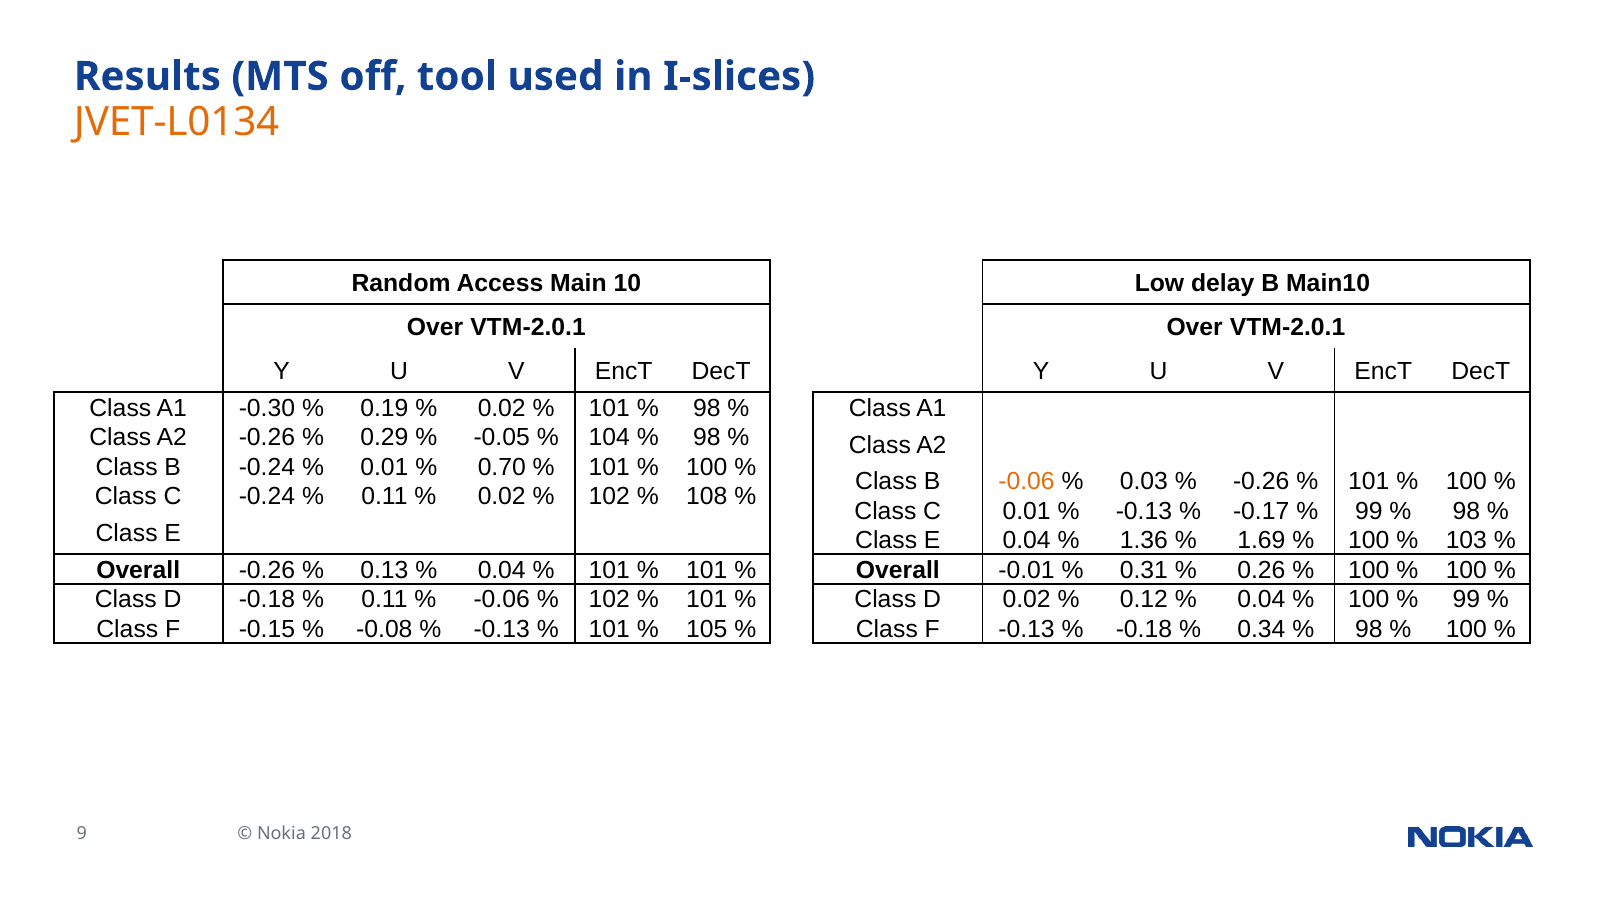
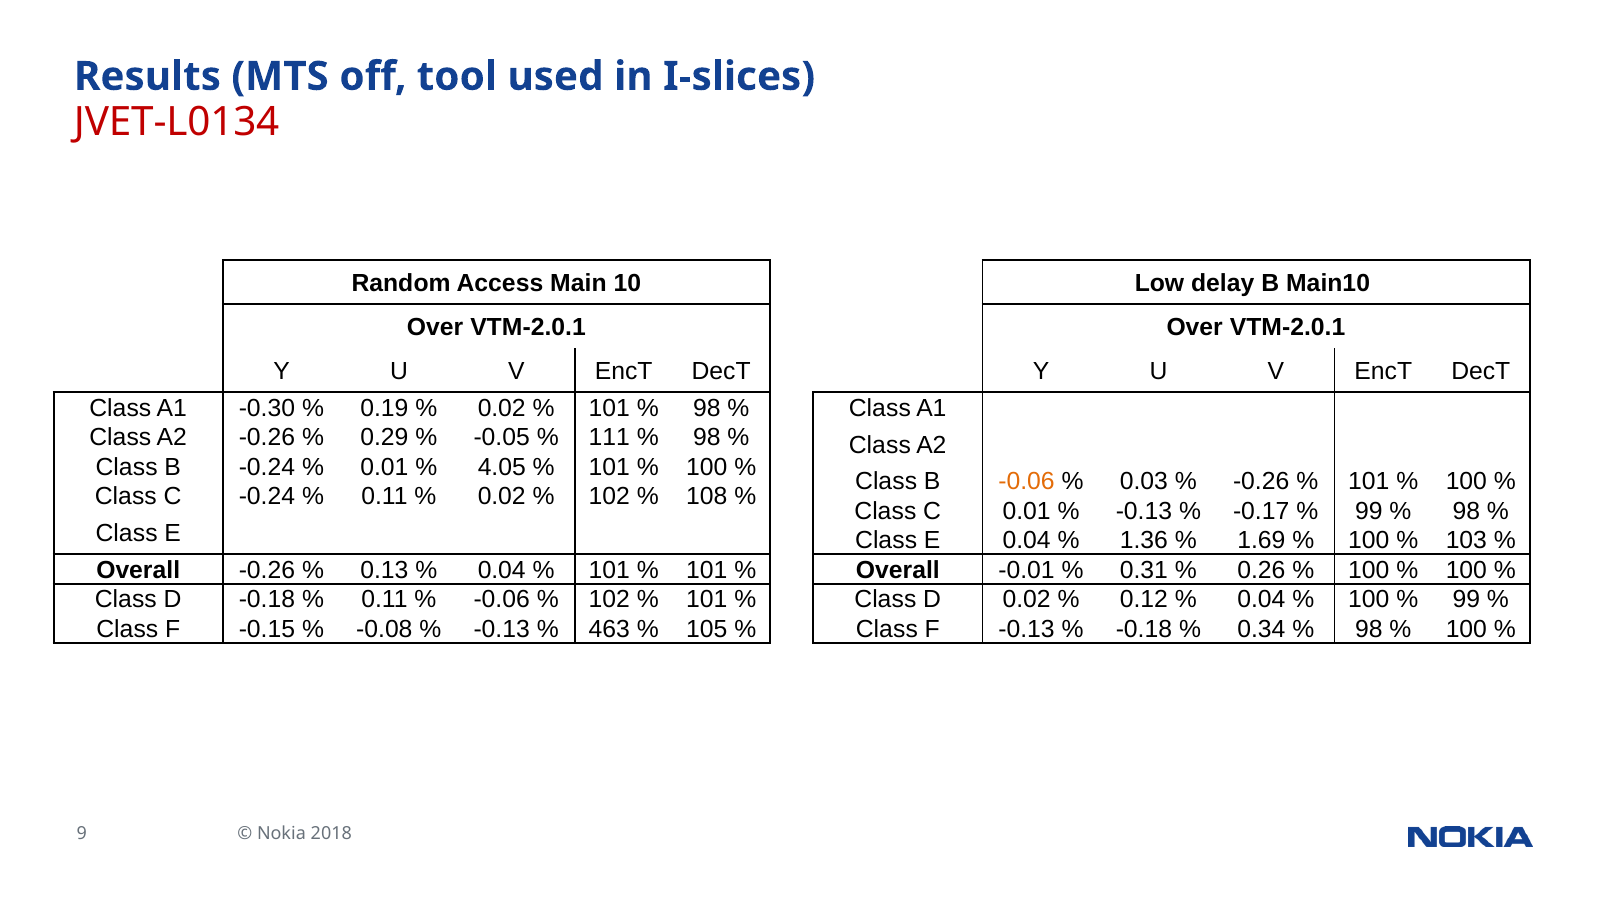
JVET-L0134 colour: orange -> red
104: 104 -> 111
0.70: 0.70 -> 4.05
101 at (609, 629): 101 -> 463
